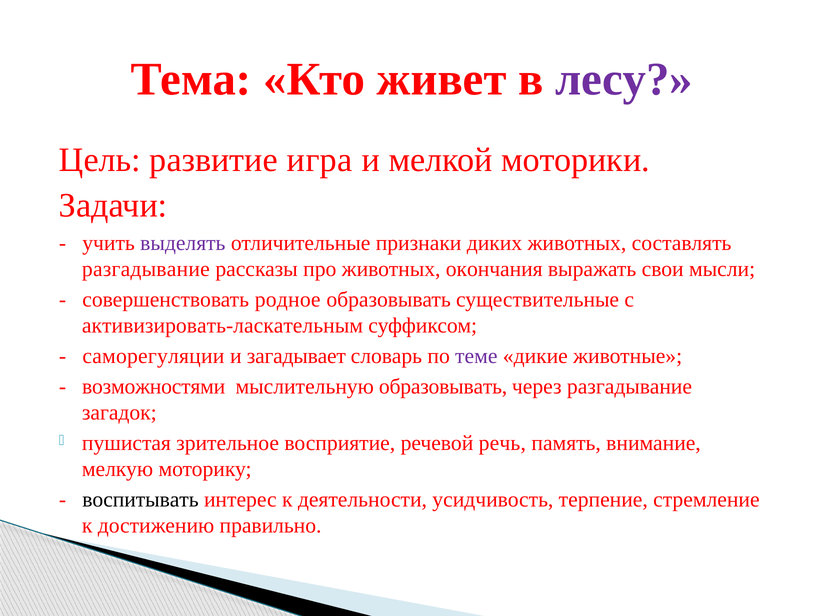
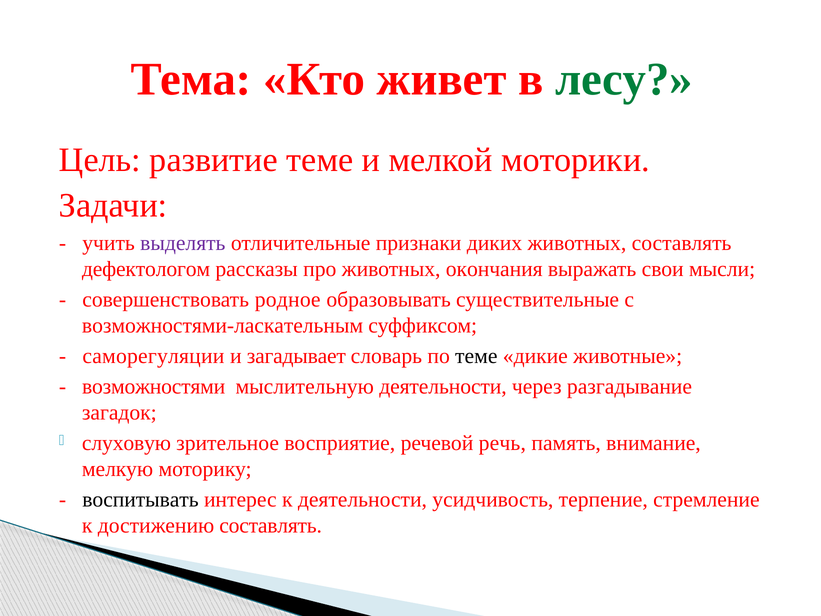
лесу colour: purple -> green
развитие игра: игра -> теме
разгадывание at (146, 269): разгадывание -> дефектологом
активизировать-ласкательным: активизировать-ласкательным -> возможностями-ласкательным
теме at (476, 356) colour: purple -> black
мыслительную образовывать: образовывать -> деятельности
пушистая: пушистая -> слуховую
достижению правильно: правильно -> составлять
